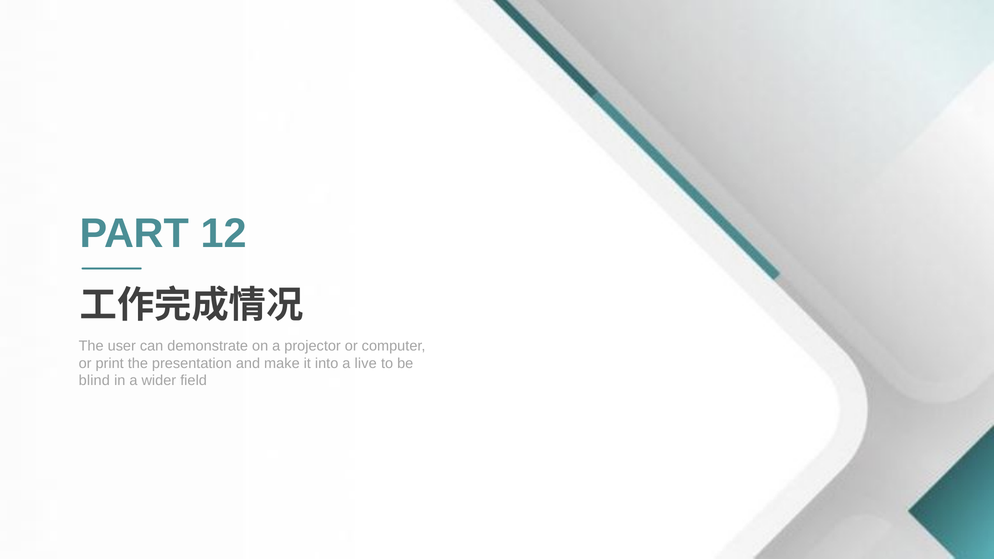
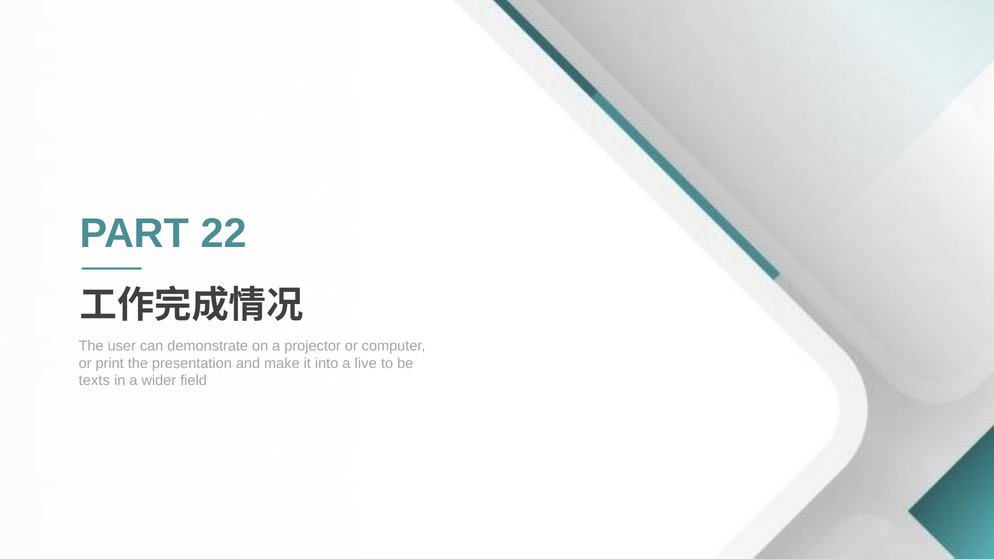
12: 12 -> 22
blind: blind -> texts
